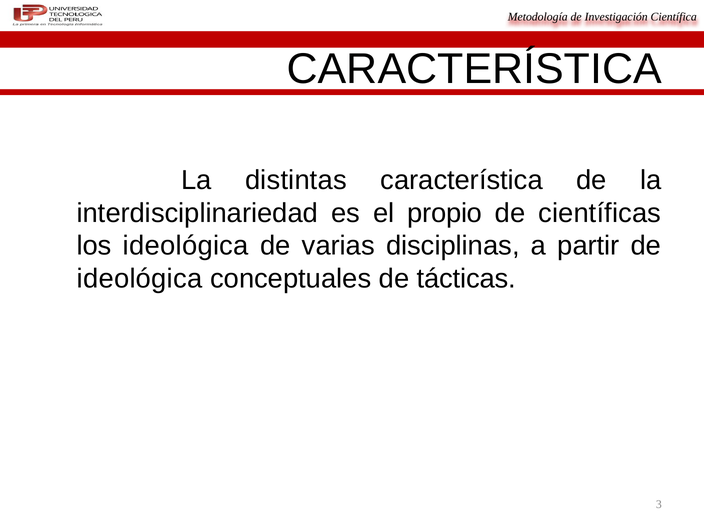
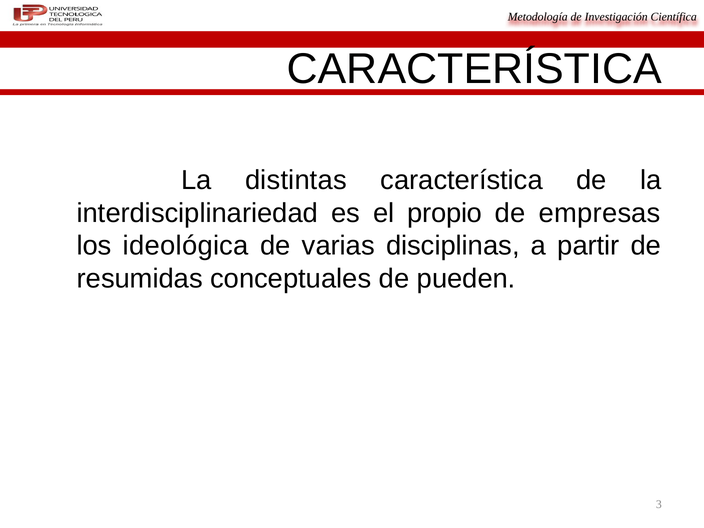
científicas: científicas -> empresas
ideológica at (140, 279): ideológica -> resumidas
tácticas: tácticas -> pueden
